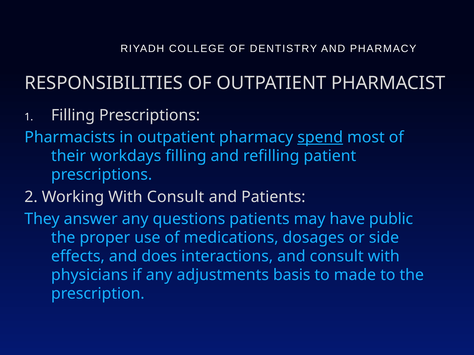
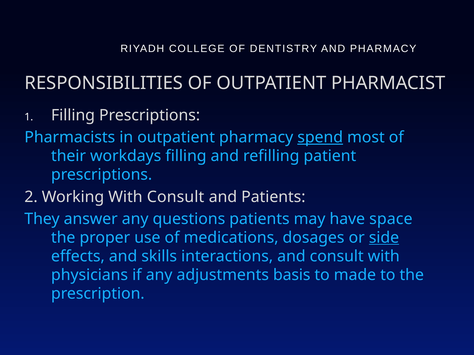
public: public -> space
side underline: none -> present
does: does -> skills
